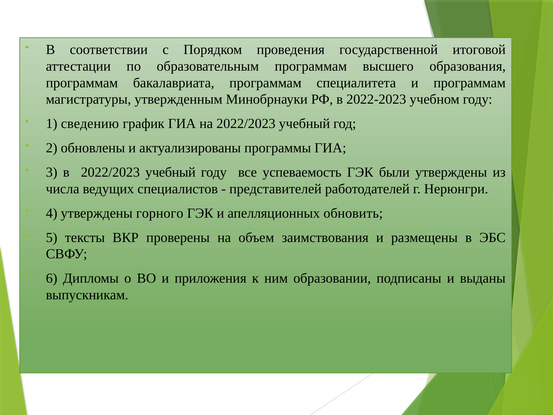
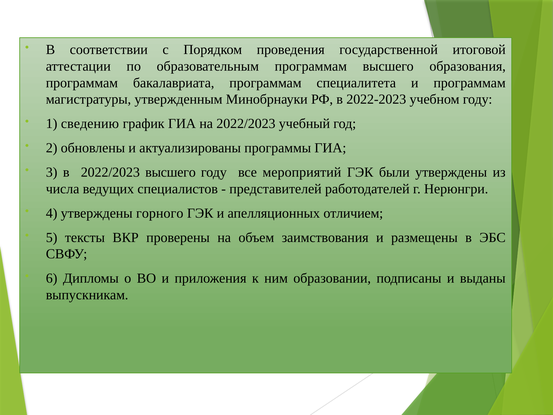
в 2022/2023 учебный: учебный -> высшего
успеваемость: успеваемость -> мероприятий
обновить: обновить -> отличием
